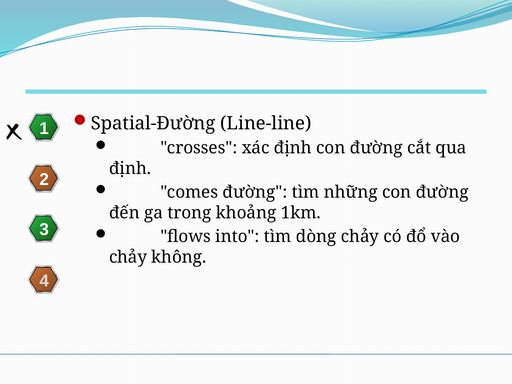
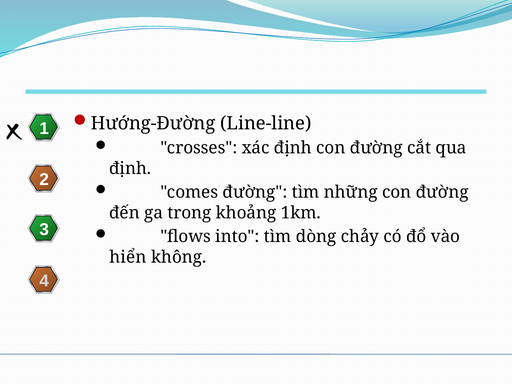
Spatial-Đường: Spatial-Đường -> Hướng-Đường
chảy at (128, 257): chảy -> hiển
